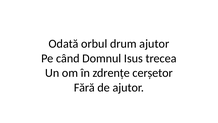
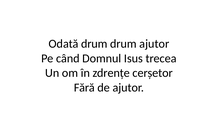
Odată orbul: orbul -> drum
